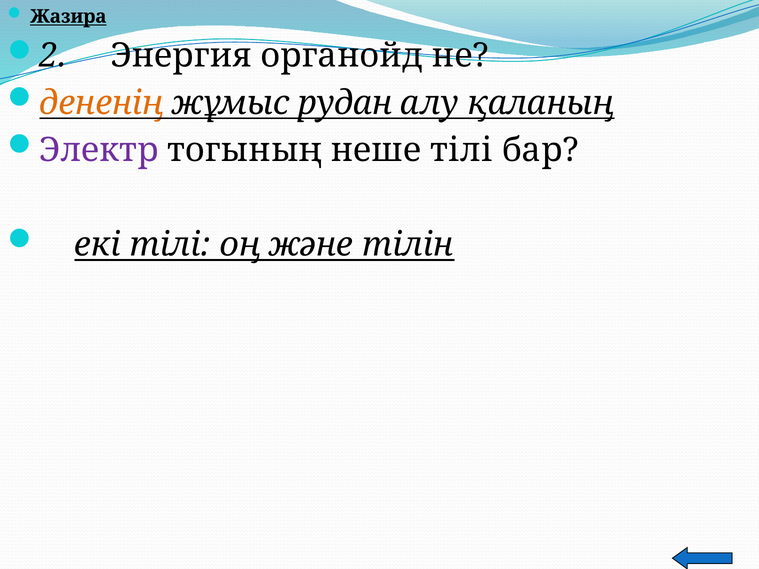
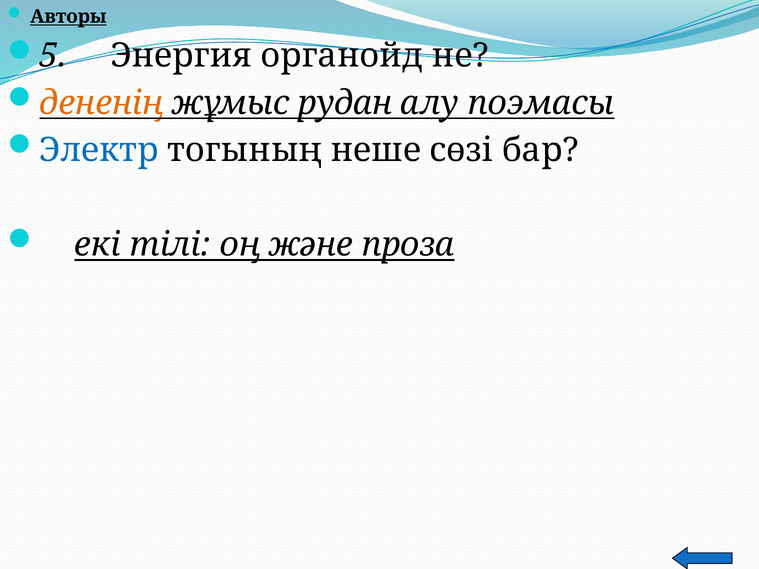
Жазира: Жазира -> Авторы
2: 2 -> 5
қаланың: қаланың -> поэмасы
Электр colour: purple -> blue
неше тілі: тілі -> сөзі
тілін: тілін -> проза
